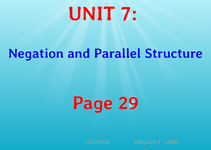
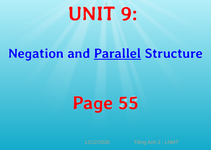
7: 7 -> 9
Parallel underline: none -> present
29: 29 -> 55
